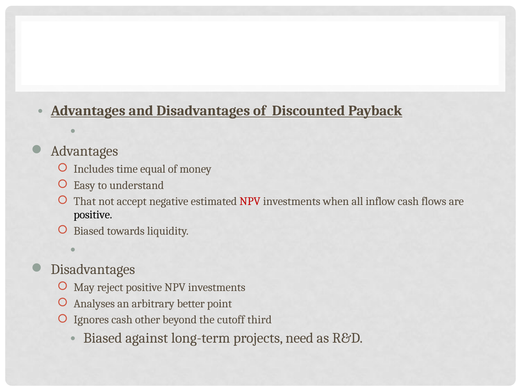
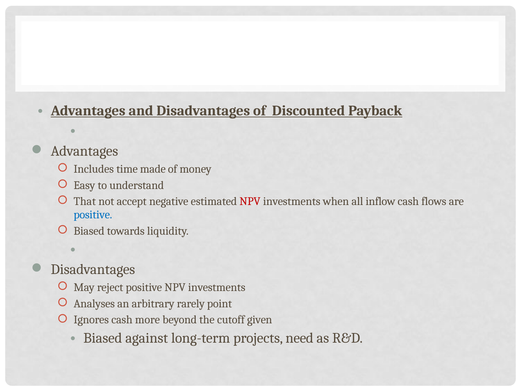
equal: equal -> made
positive at (93, 215) colour: black -> blue
better: better -> rarely
other: other -> more
third: third -> given
